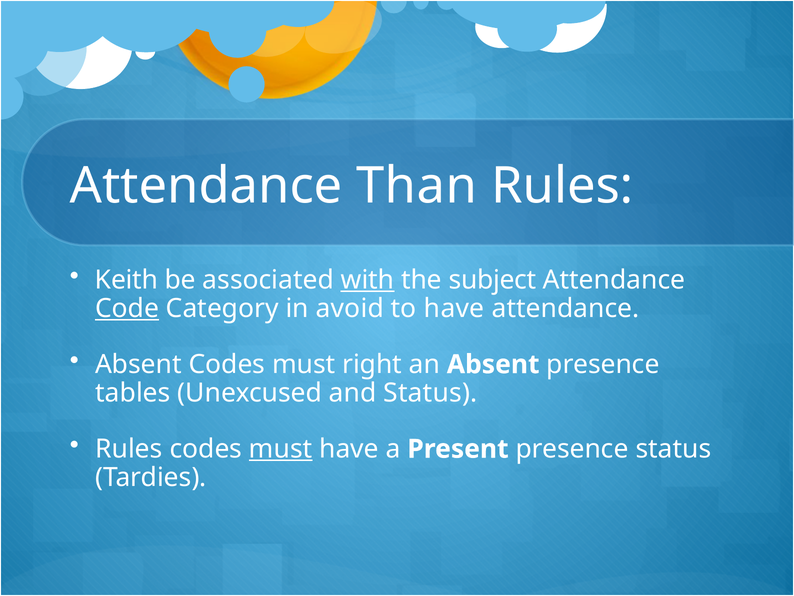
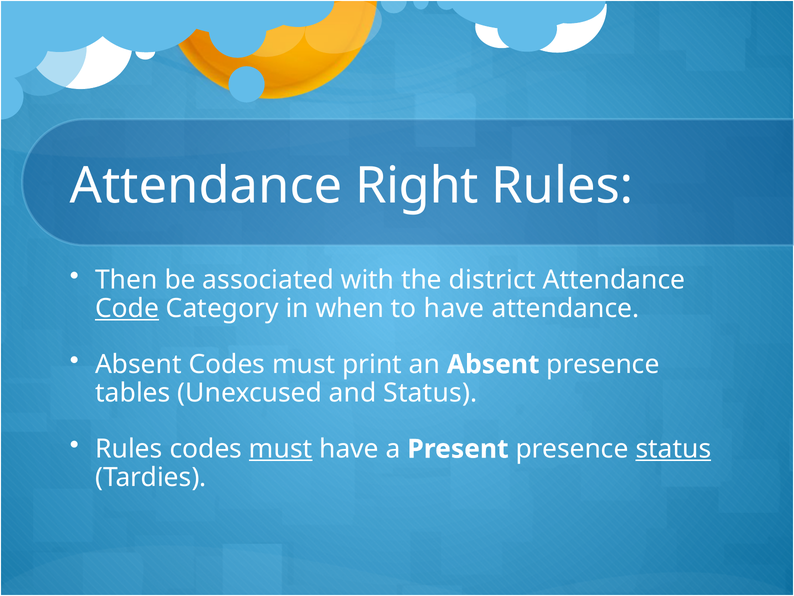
Than: Than -> Right
Keith: Keith -> Then
with underline: present -> none
subject: subject -> district
avoid: avoid -> when
right: right -> print
status at (673, 449) underline: none -> present
